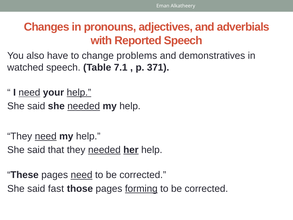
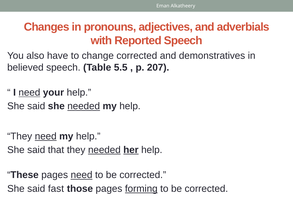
change problems: problems -> corrected
watched: watched -> believed
7.1: 7.1 -> 5.5
371: 371 -> 207
help at (79, 92) underline: present -> none
